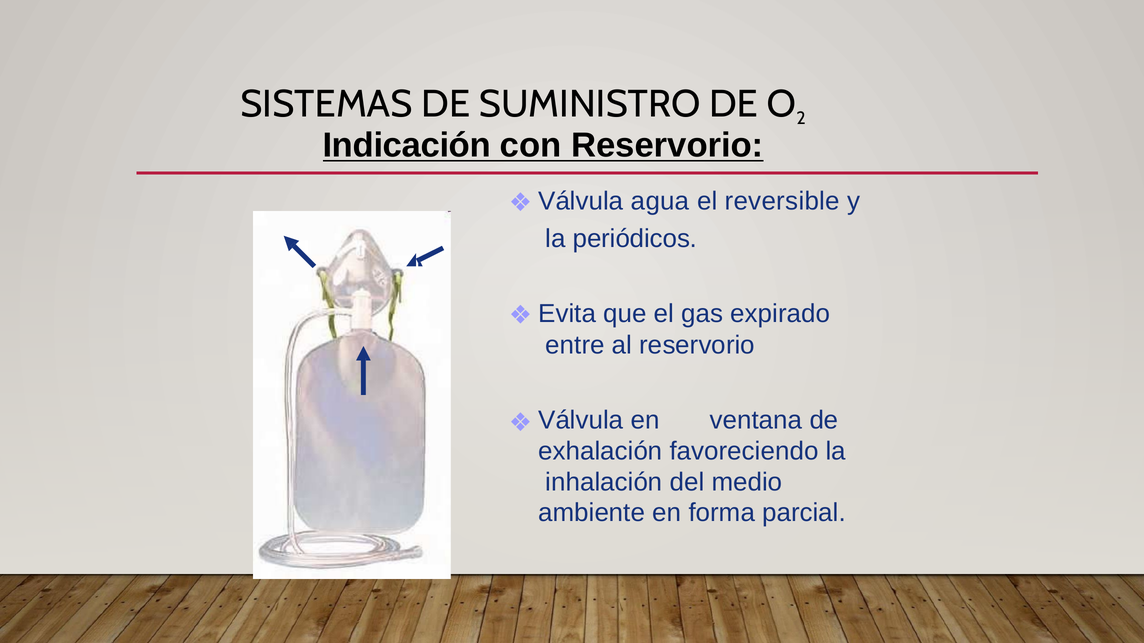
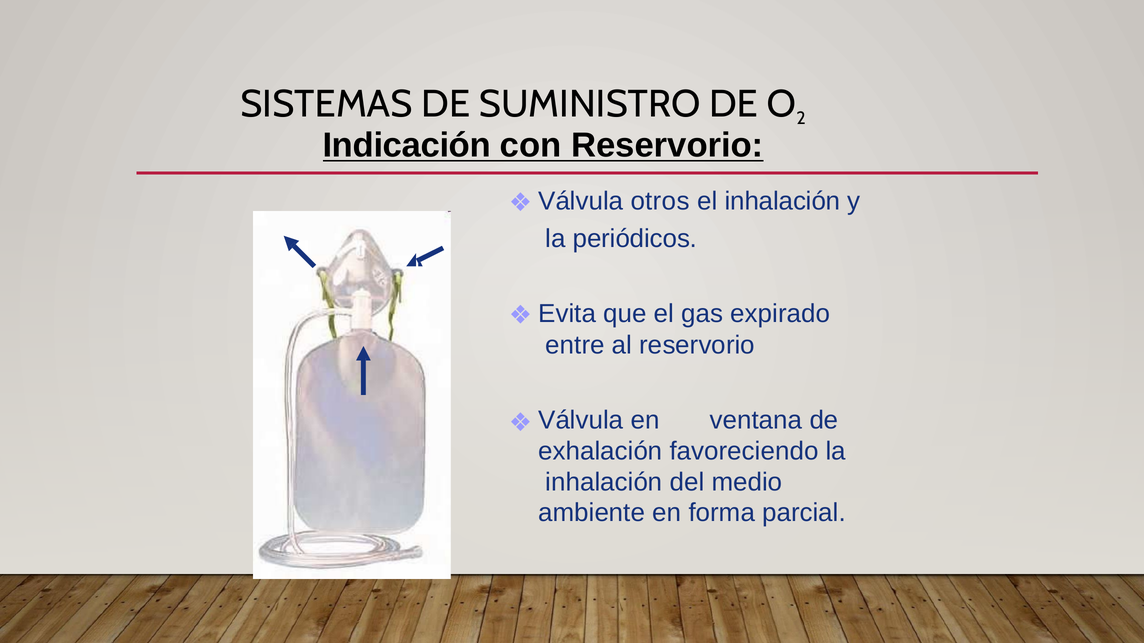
agua: agua -> otros
el reversible: reversible -> inhalación
